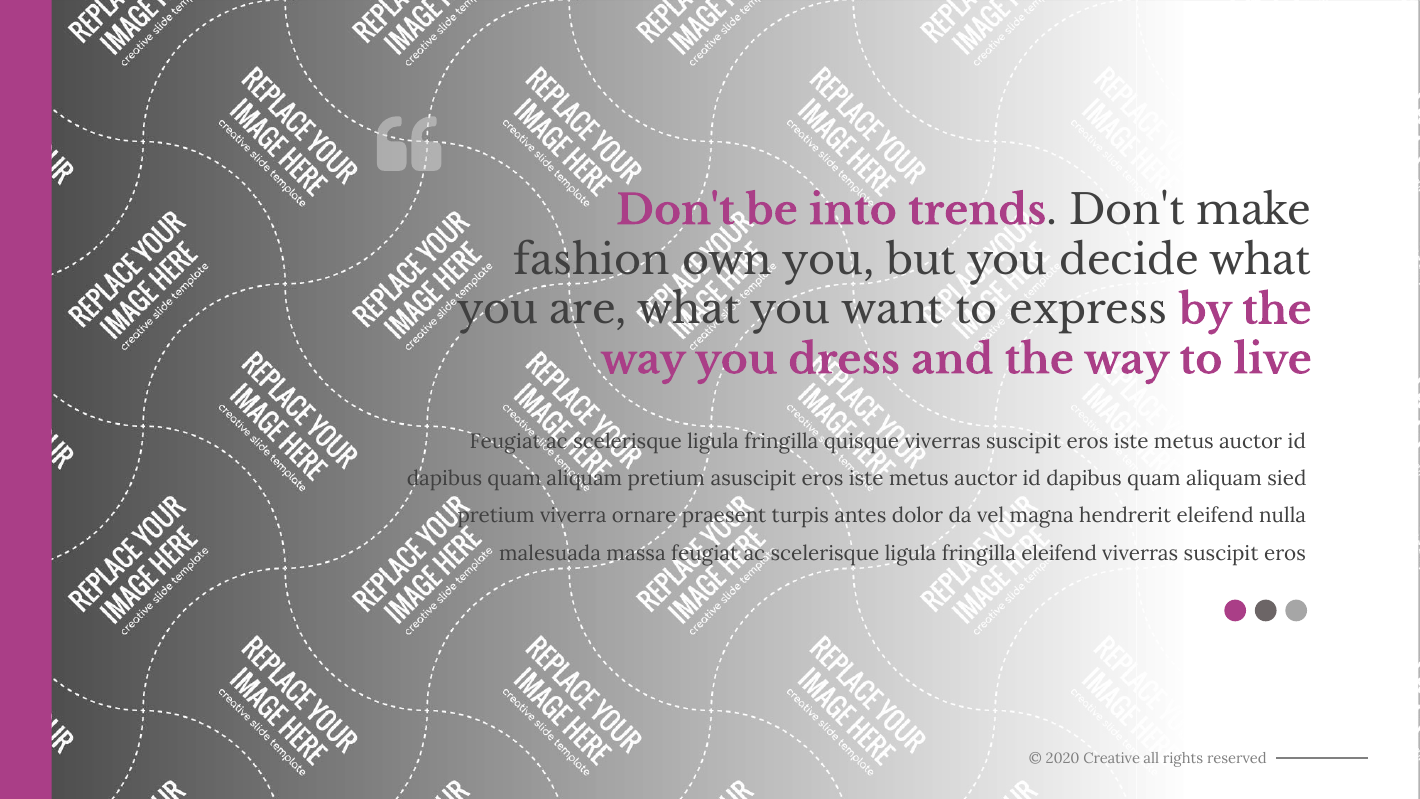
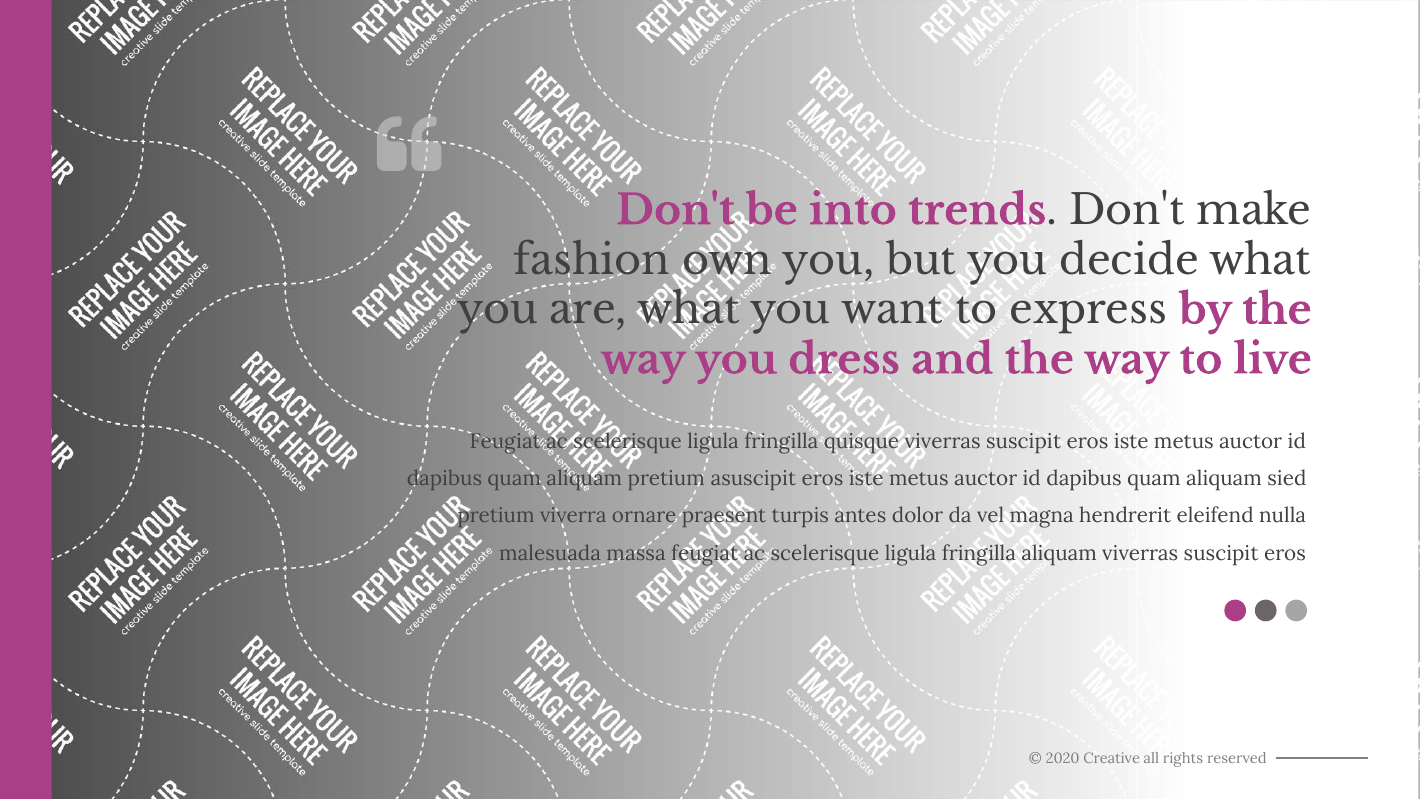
fringilla eleifend: eleifend -> aliquam
